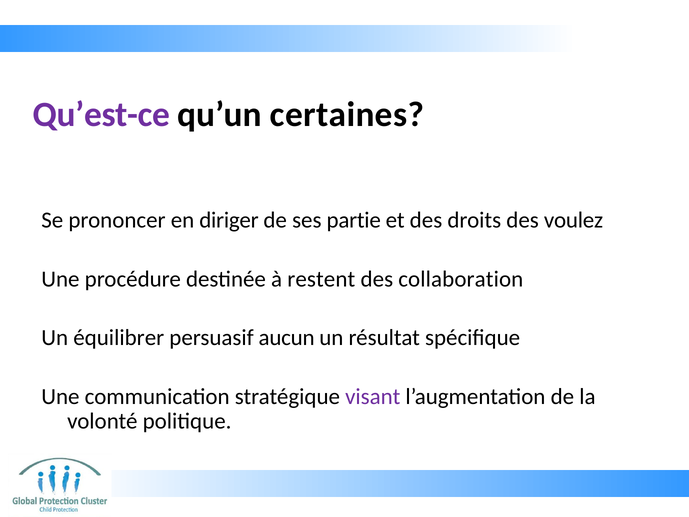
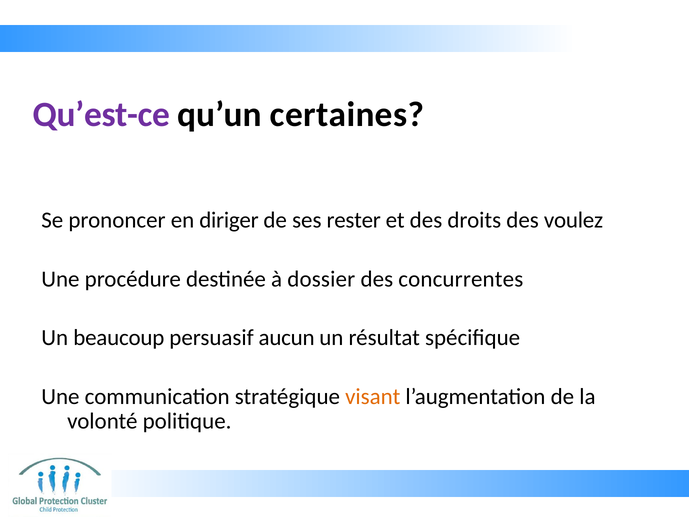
partie: partie -> rester
restent: restent -> dossier
collaboration: collaboration -> concurrentes
équilibrer: équilibrer -> beaucoup
visant colour: purple -> orange
